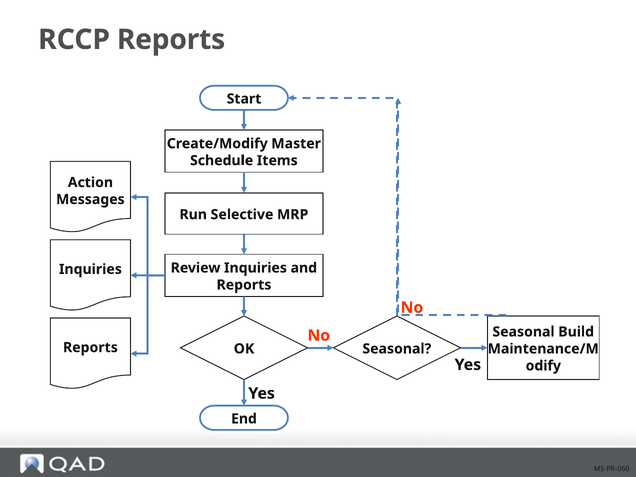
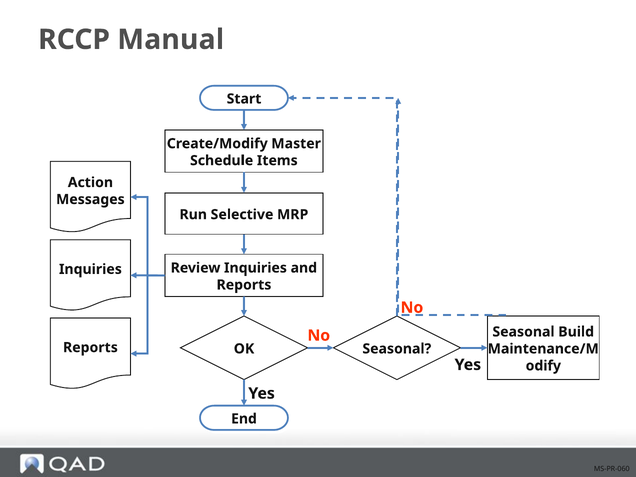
RCCP Reports: Reports -> Manual
